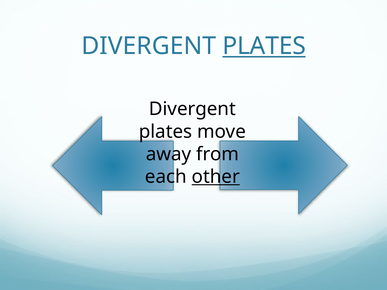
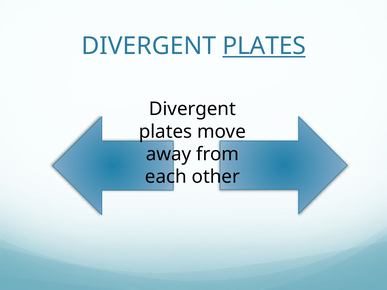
other underline: present -> none
